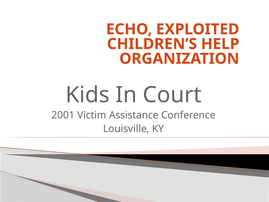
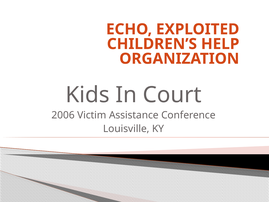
2001: 2001 -> 2006
